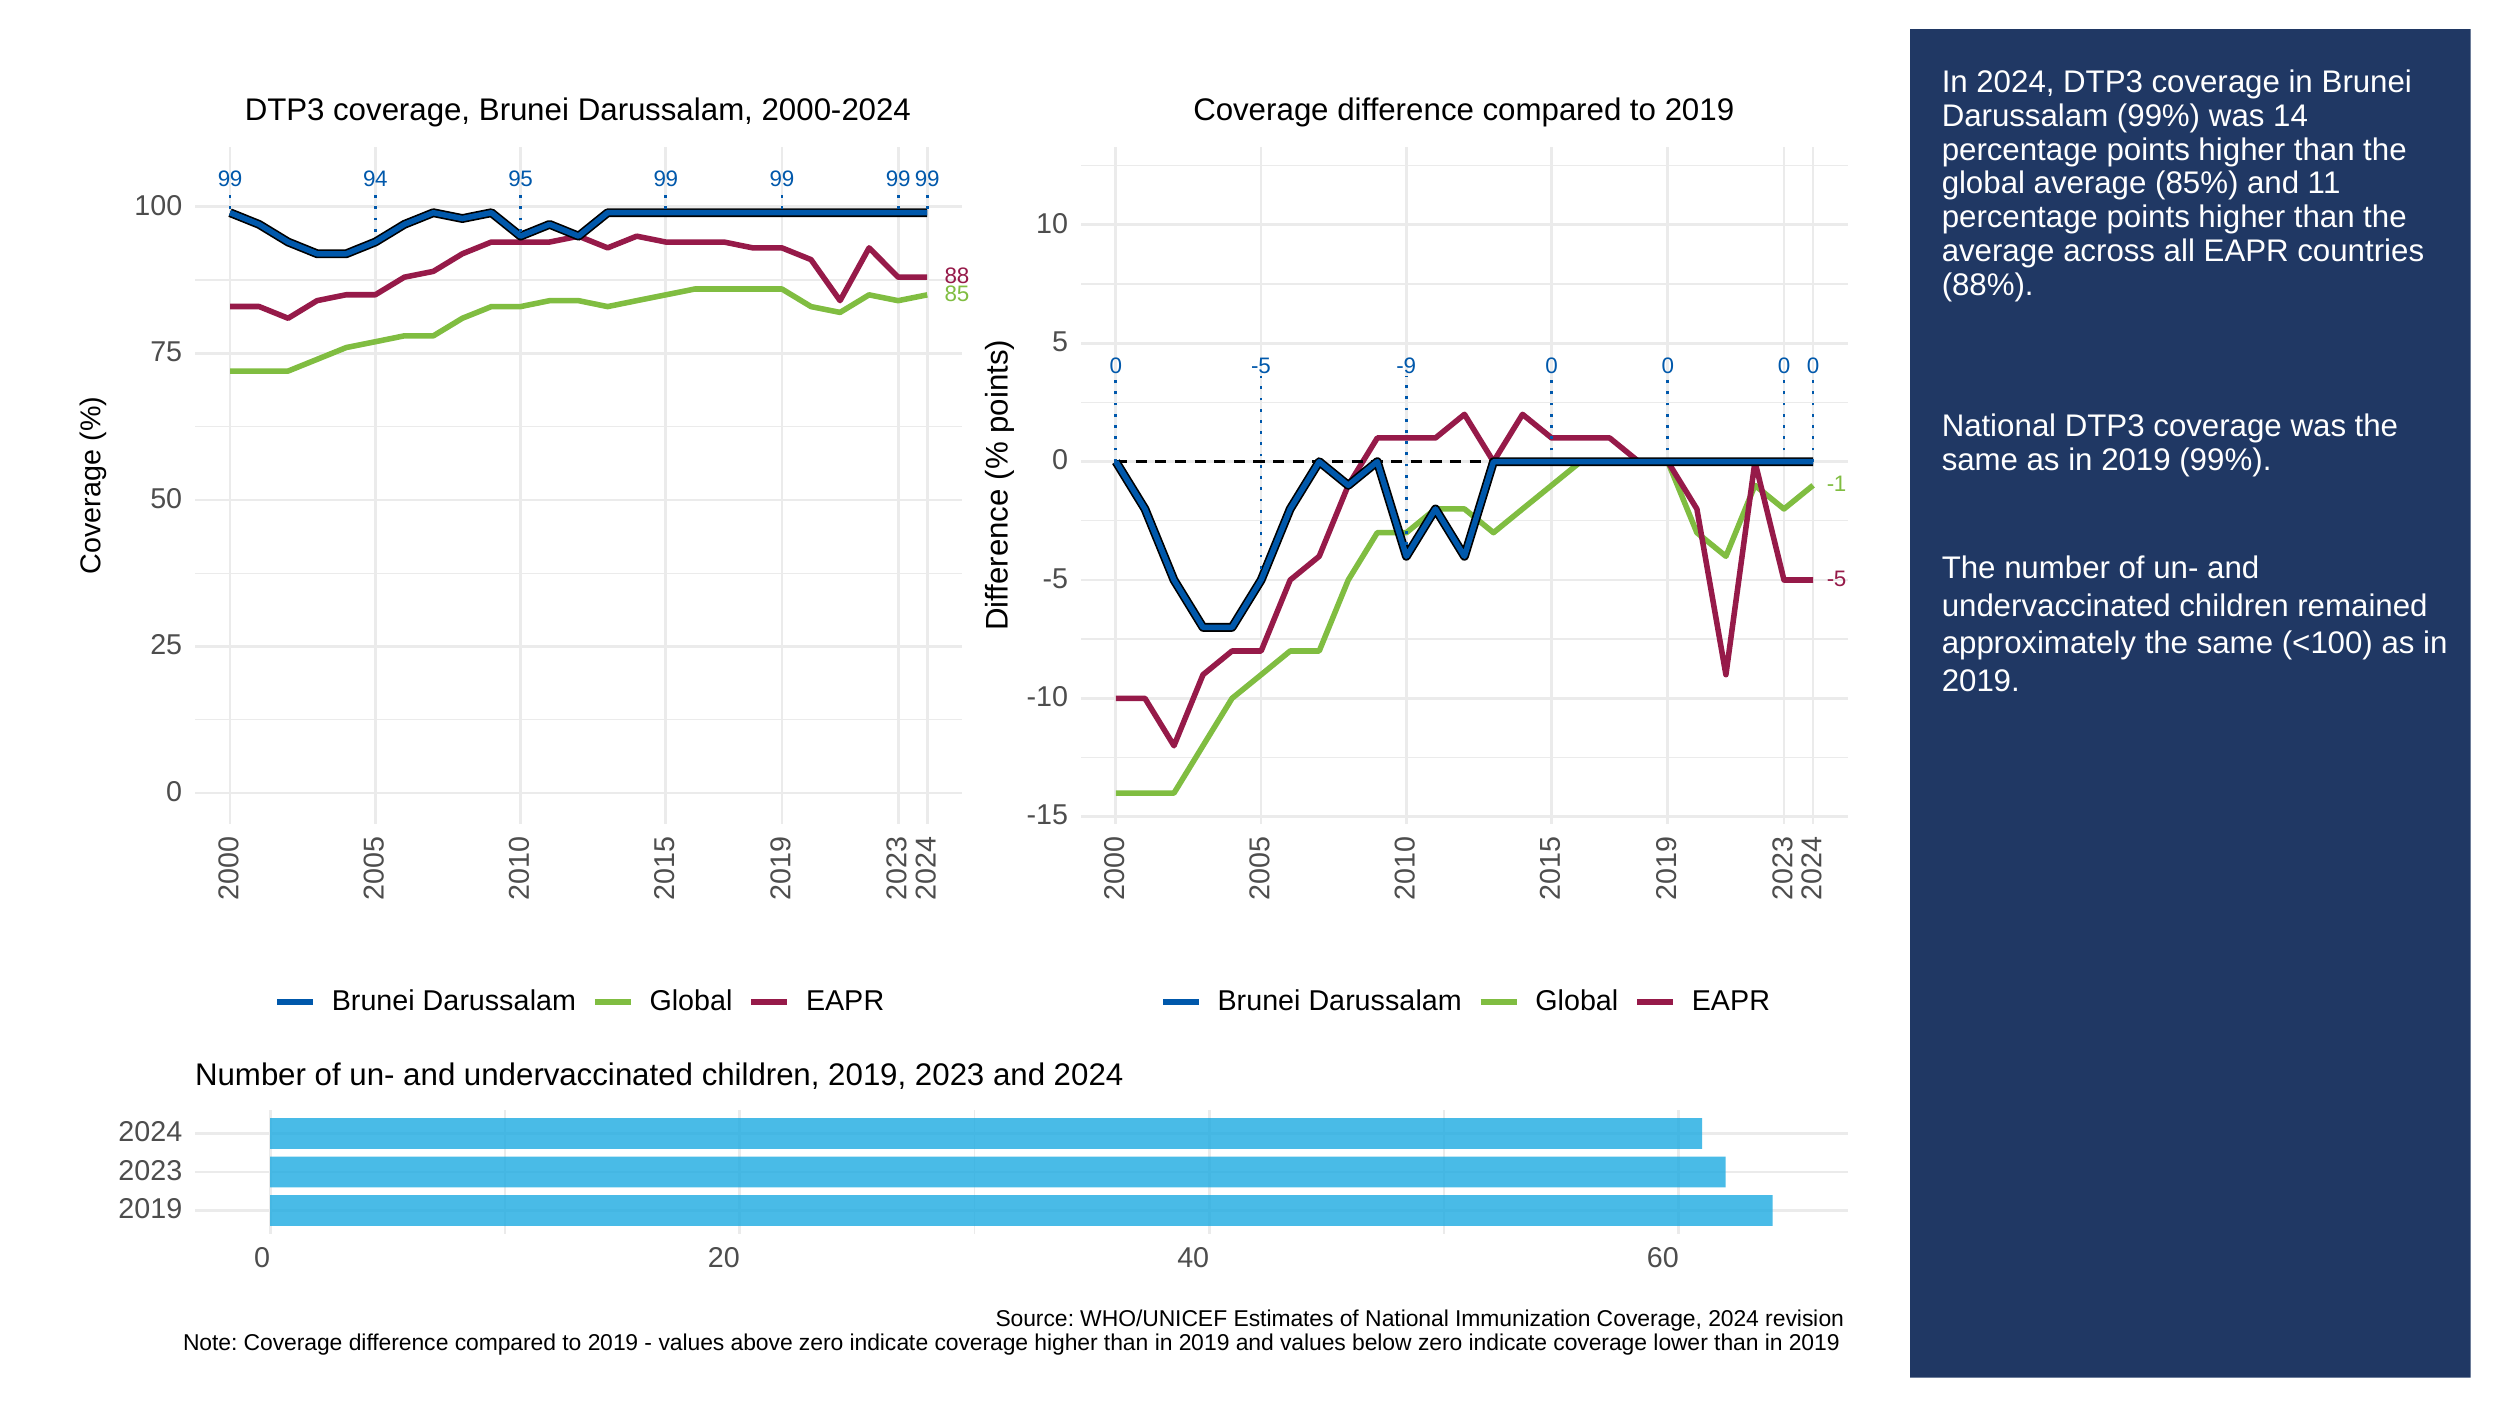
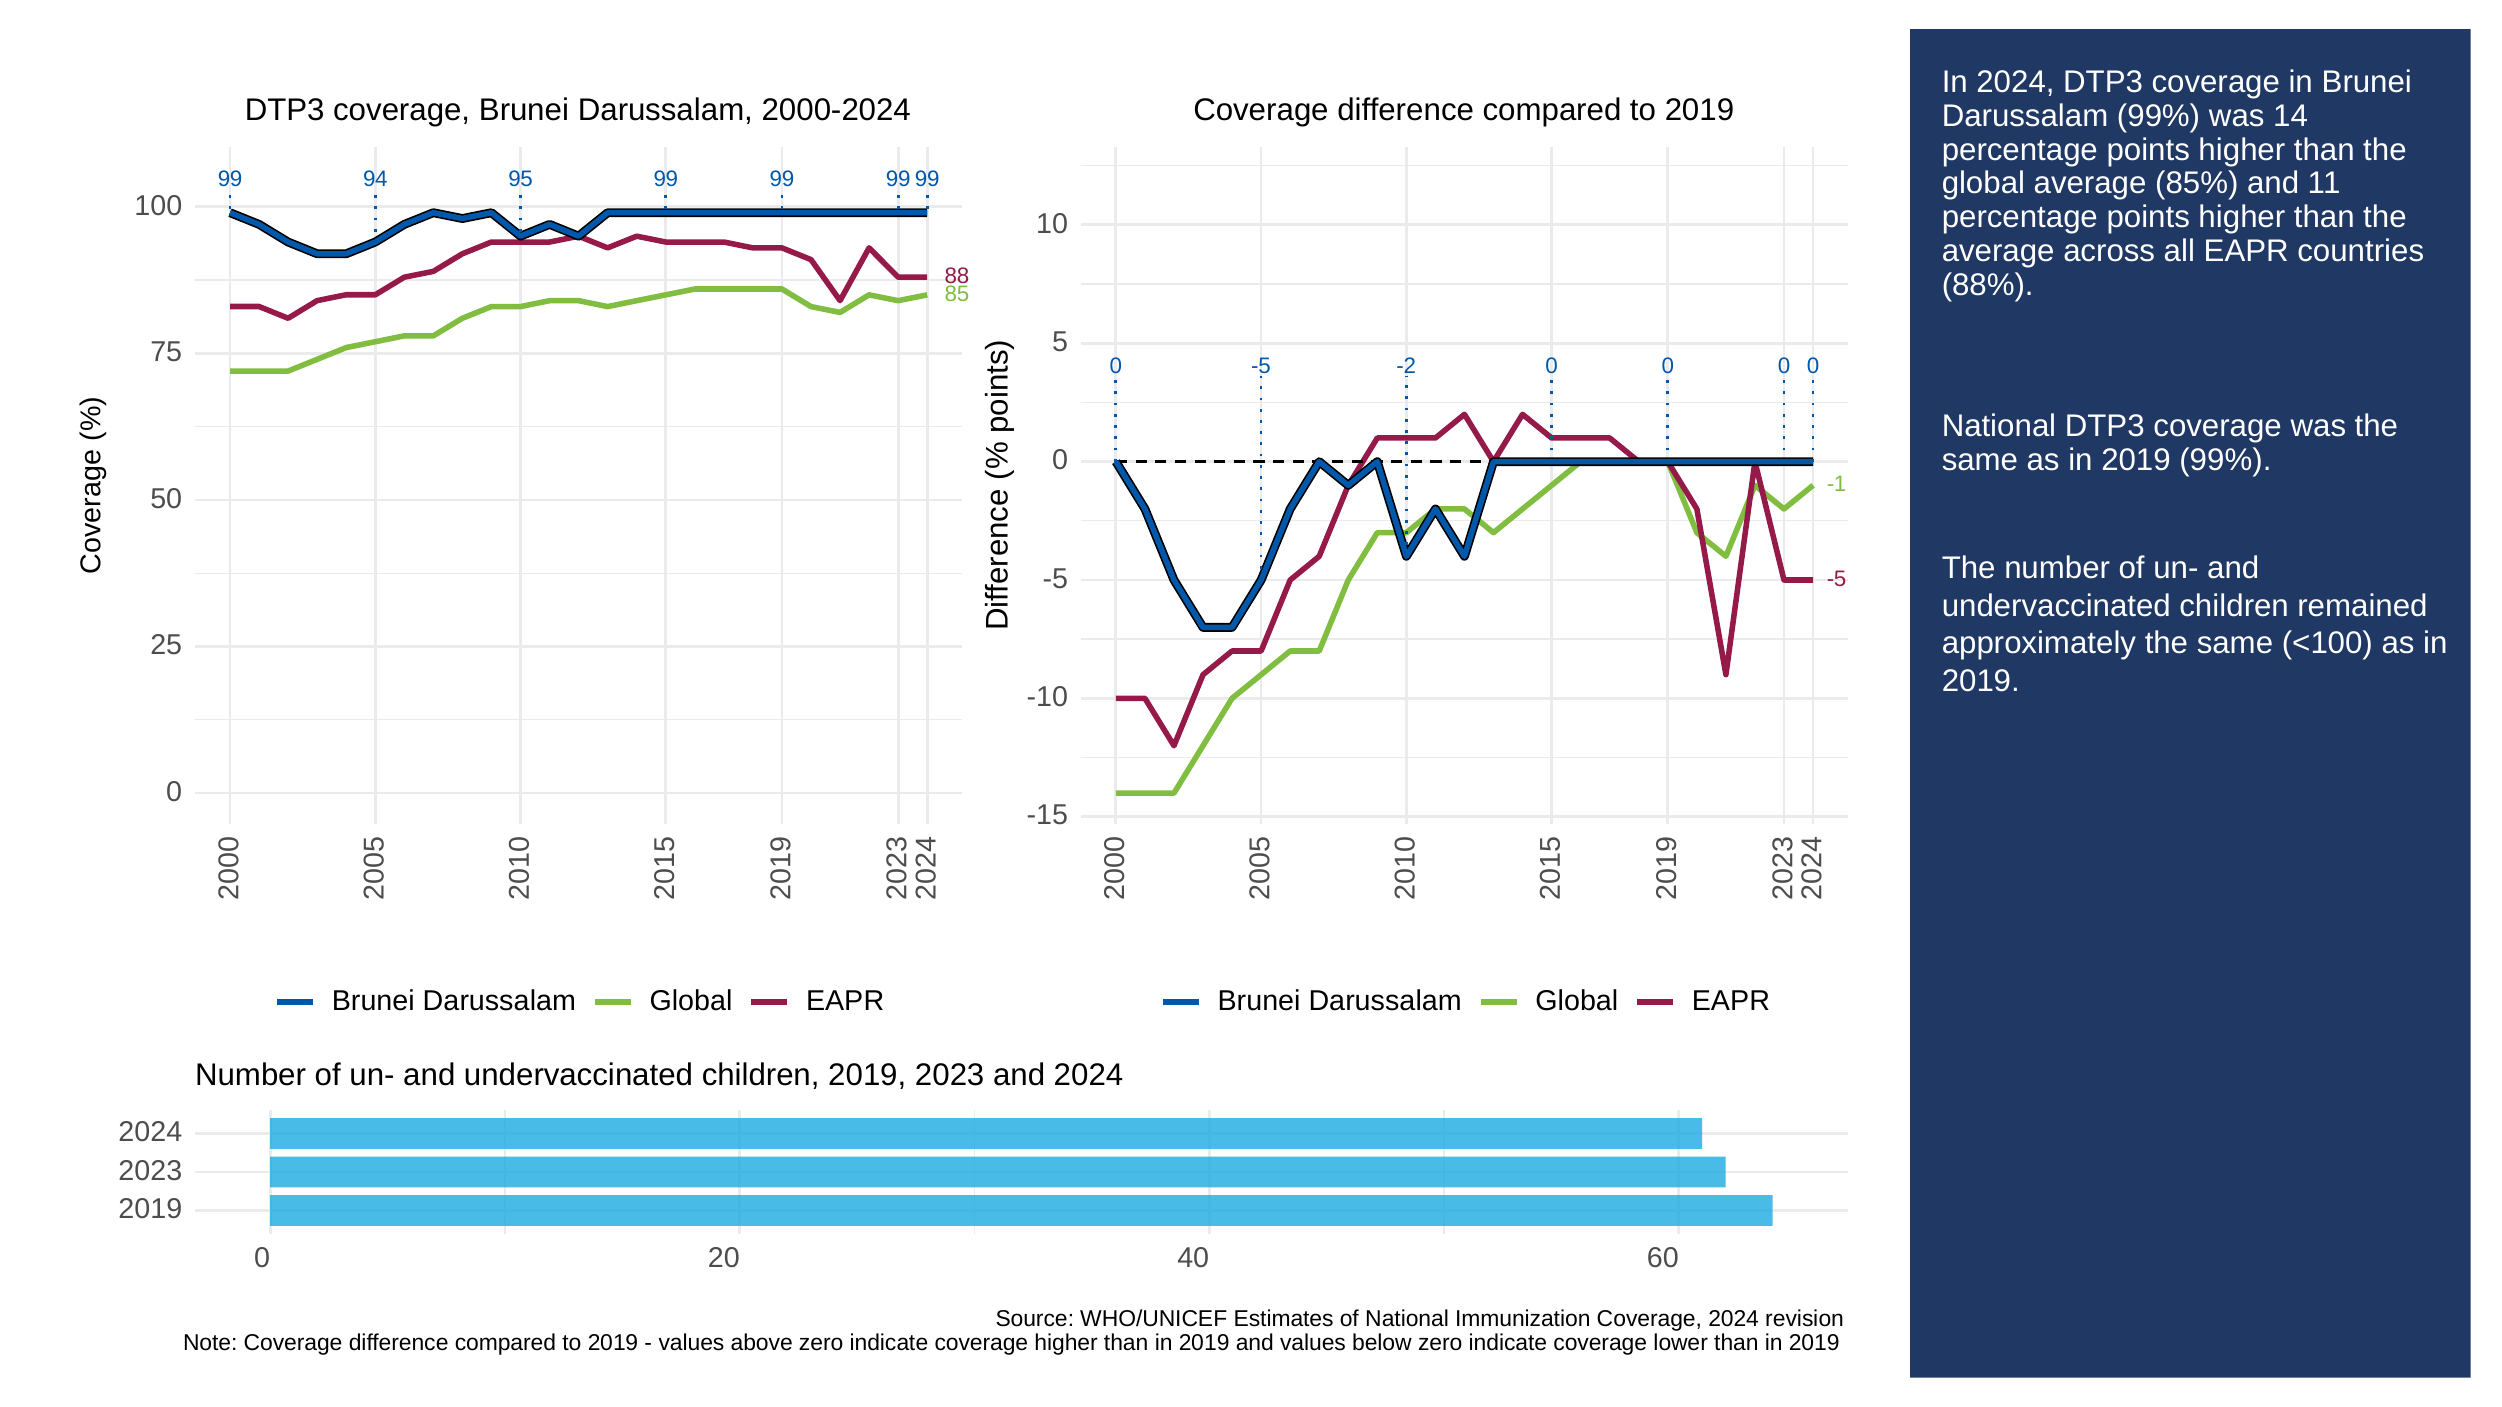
-9: -9 -> -2
